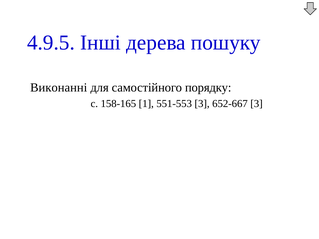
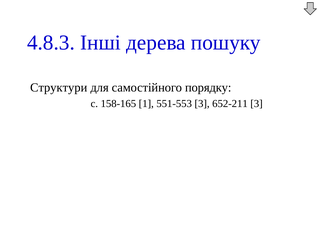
4.9.5: 4.9.5 -> 4.8.3
Виконанні: Виконанні -> Структури
652-667: 652-667 -> 652-211
